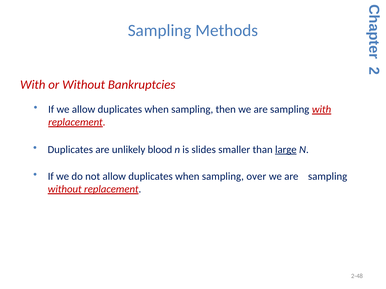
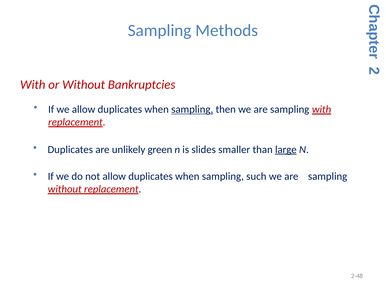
sampling at (192, 110) underline: none -> present
blood: blood -> green
over: over -> such
